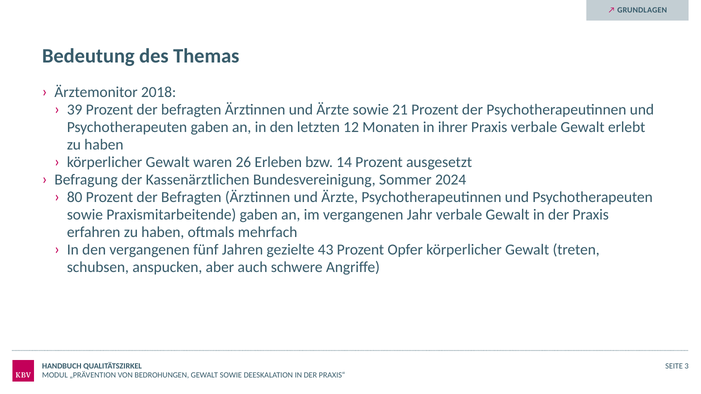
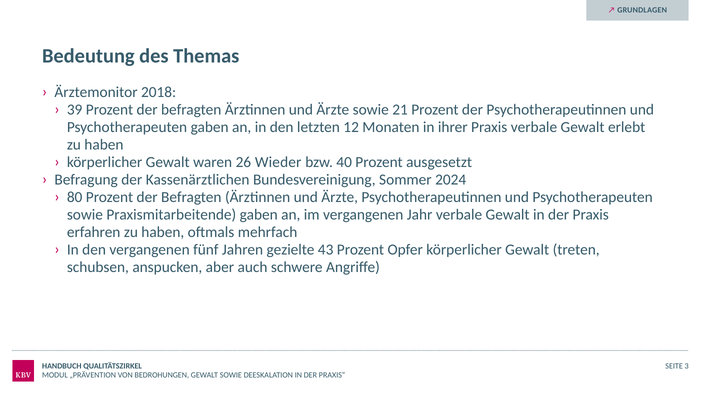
Erleben: Erleben -> Wieder
14: 14 -> 40
